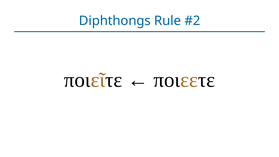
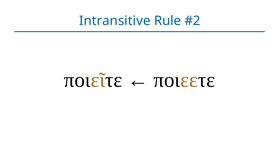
Diphthongs: Diphthongs -> Intransitive
